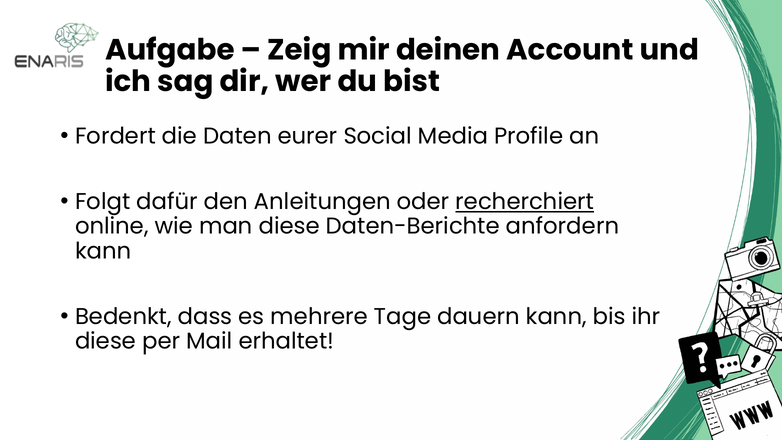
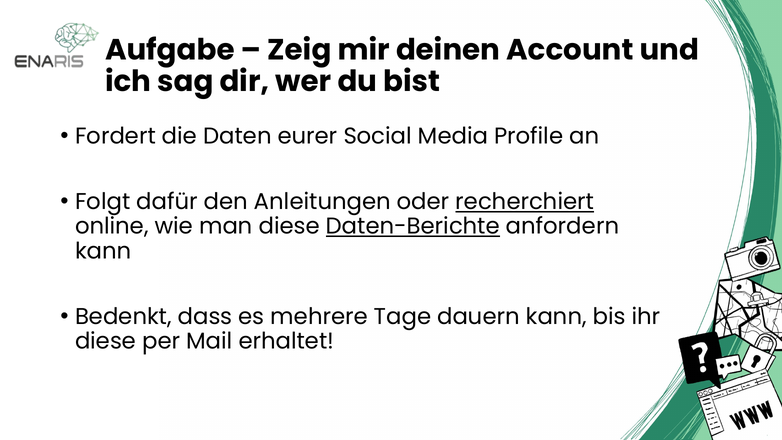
Daten-Berichte underline: none -> present
